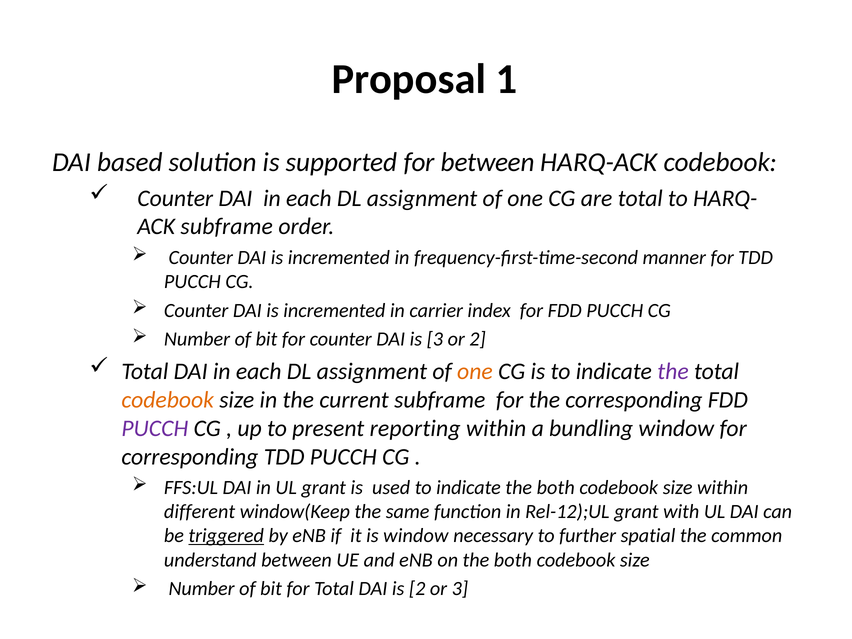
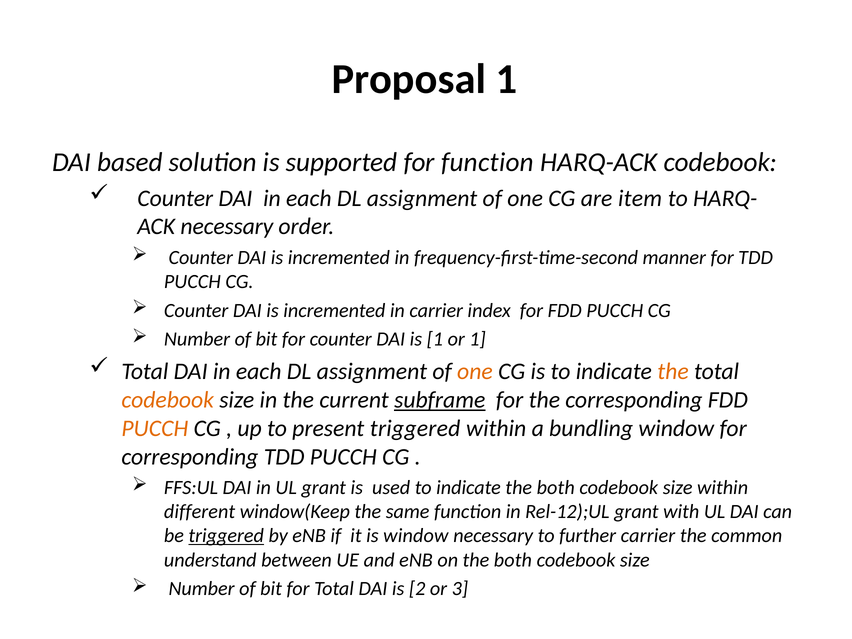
for between: between -> function
are total: total -> item
subframe at (227, 227): subframe -> necessary
is 3: 3 -> 1
or 2: 2 -> 1
the at (673, 371) colour: purple -> orange
subframe at (440, 400) underline: none -> present
PUCCH at (155, 428) colour: purple -> orange
present reporting: reporting -> triggered
further spatial: spatial -> carrier
